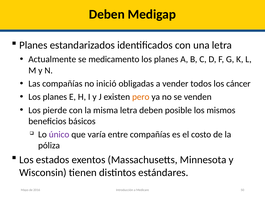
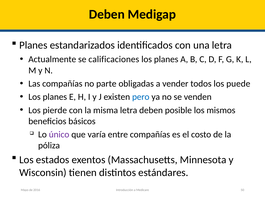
medicamento: medicamento -> calificaciones
inició: inició -> parte
cáncer: cáncer -> puede
pero colour: orange -> blue
